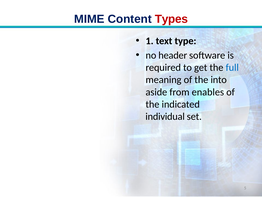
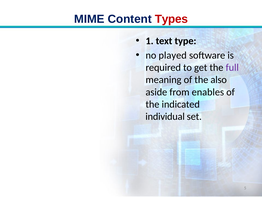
header: header -> played
full colour: blue -> purple
into: into -> also
